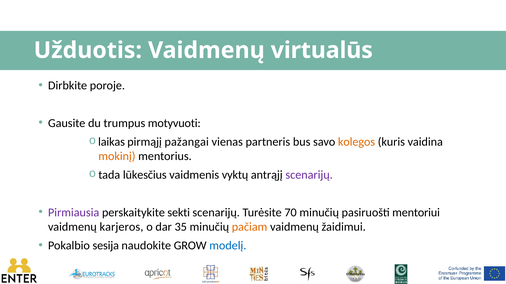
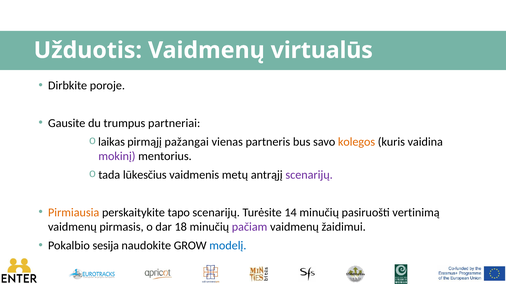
motyvuoti: motyvuoti -> partneriai
mokinį colour: orange -> purple
vyktų: vyktų -> metų
Pirmiausia colour: purple -> orange
sekti: sekti -> tapo
70: 70 -> 14
mentoriui: mentoriui -> vertinimą
karjeros: karjeros -> pirmasis
35: 35 -> 18
pačiam colour: orange -> purple
